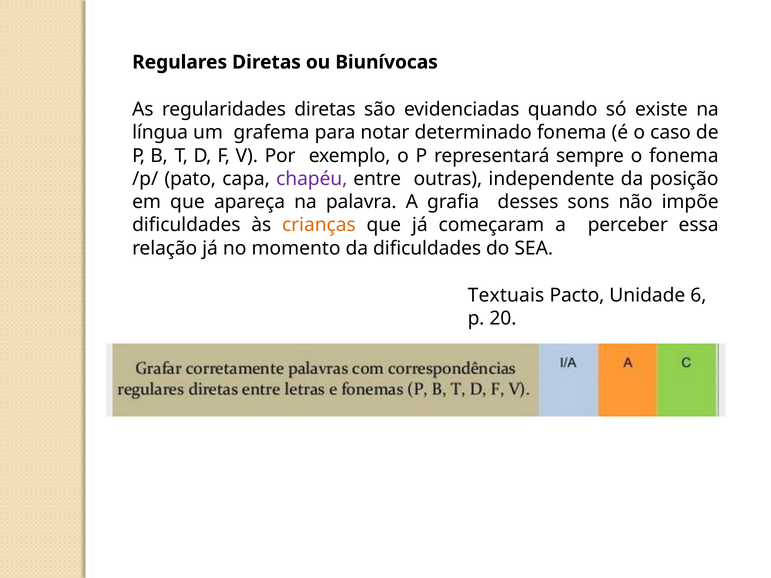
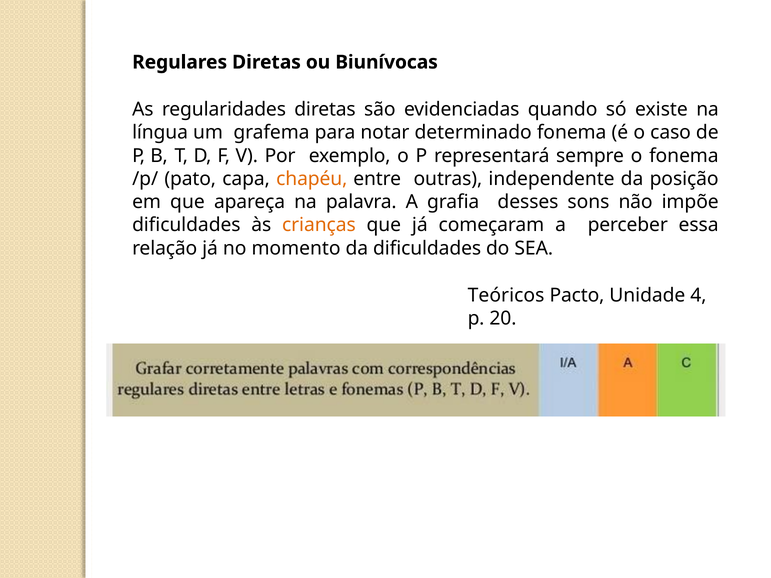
chapéu colour: purple -> orange
Textuais: Textuais -> Teóricos
6: 6 -> 4
